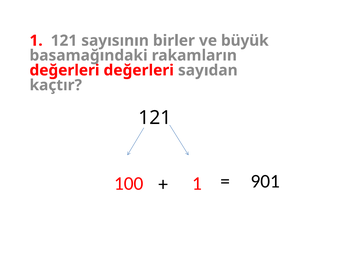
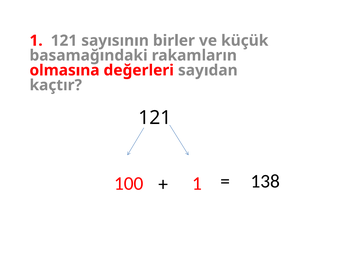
büyük: büyük -> küçük
değerleri at (65, 70): değerleri -> olmasına
901: 901 -> 138
